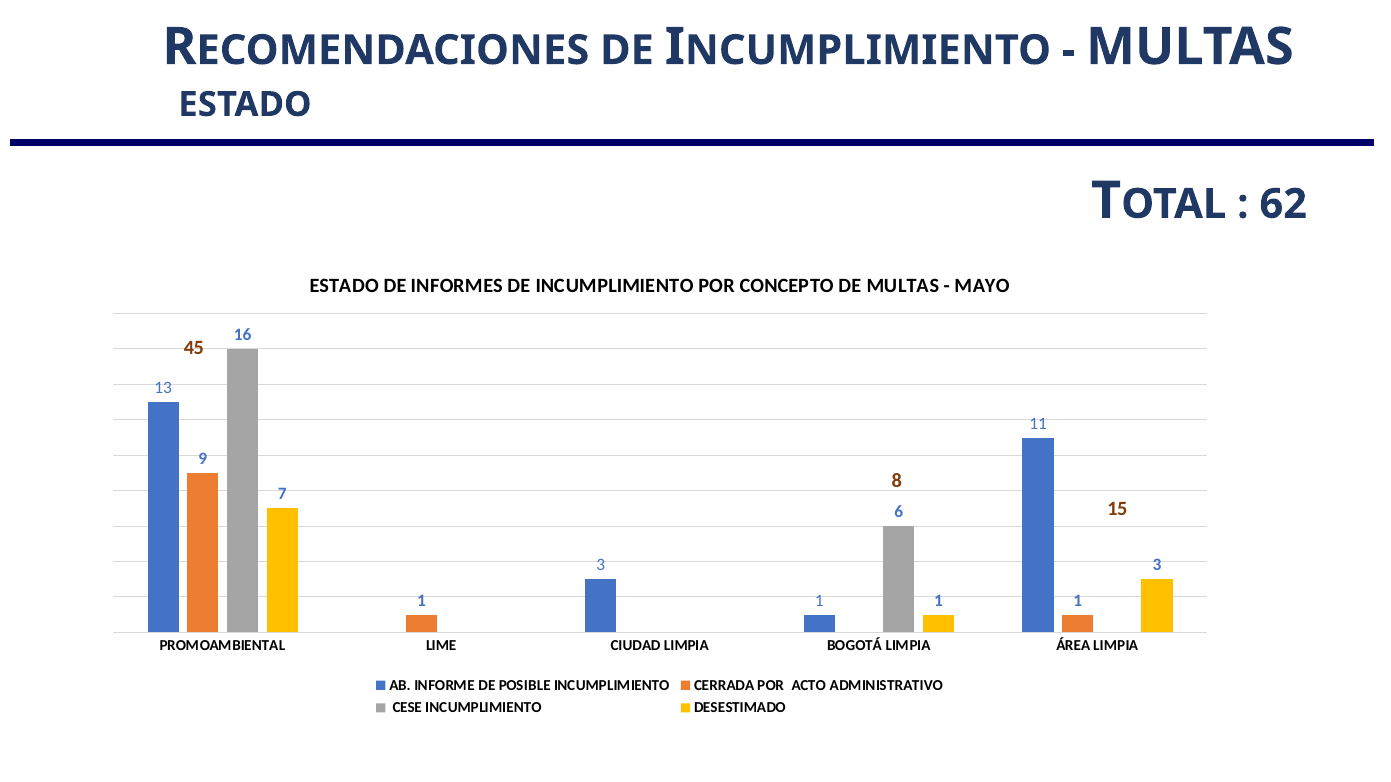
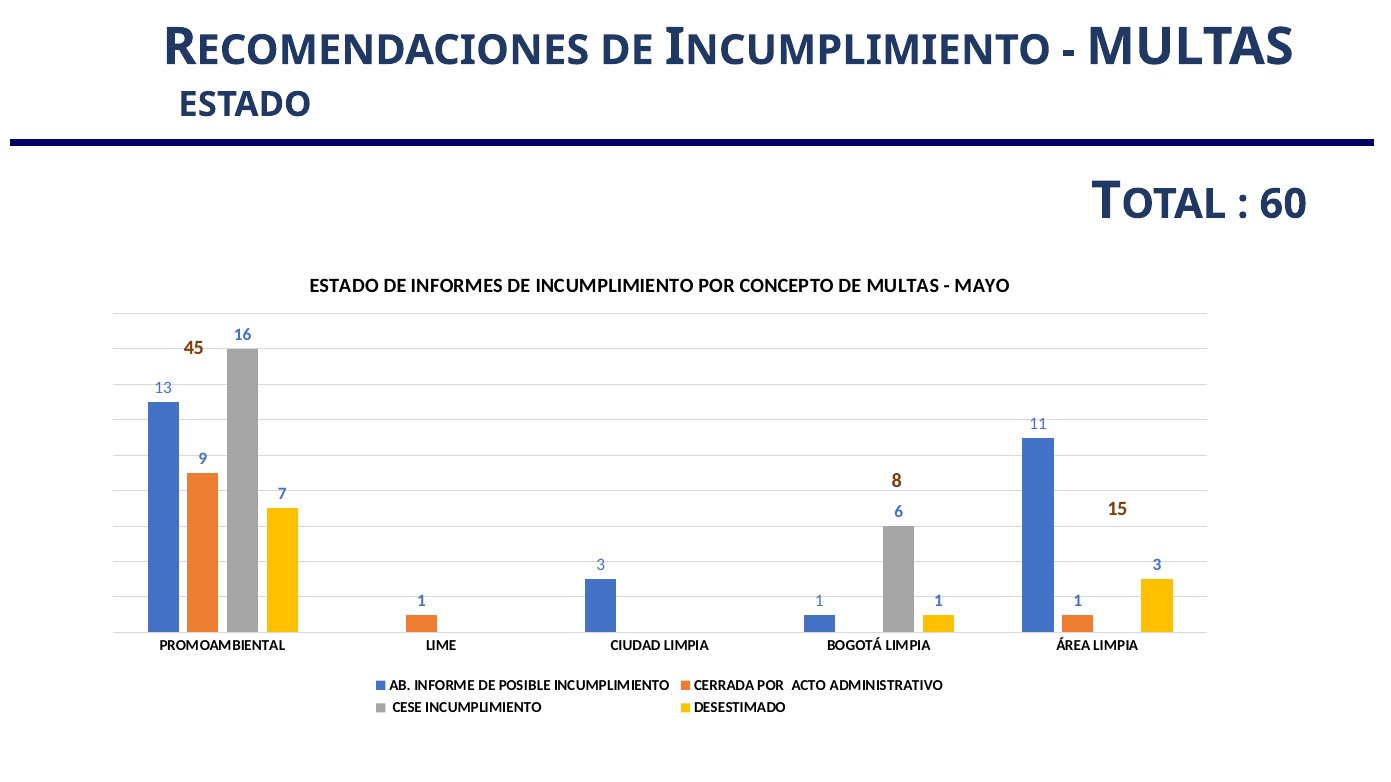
62: 62 -> 60
